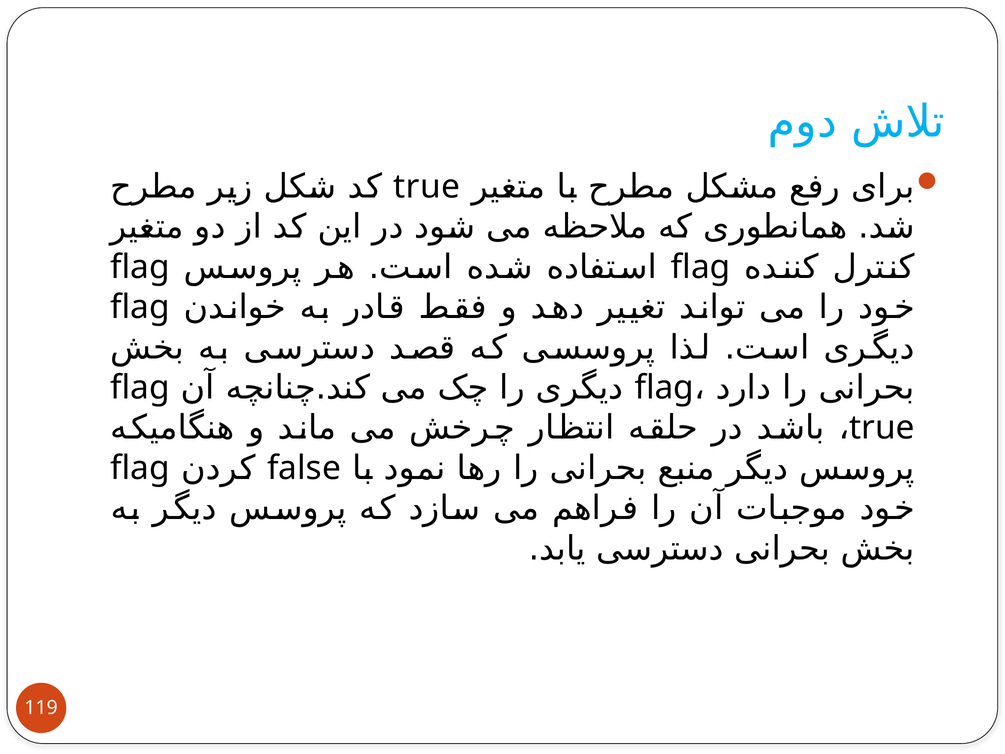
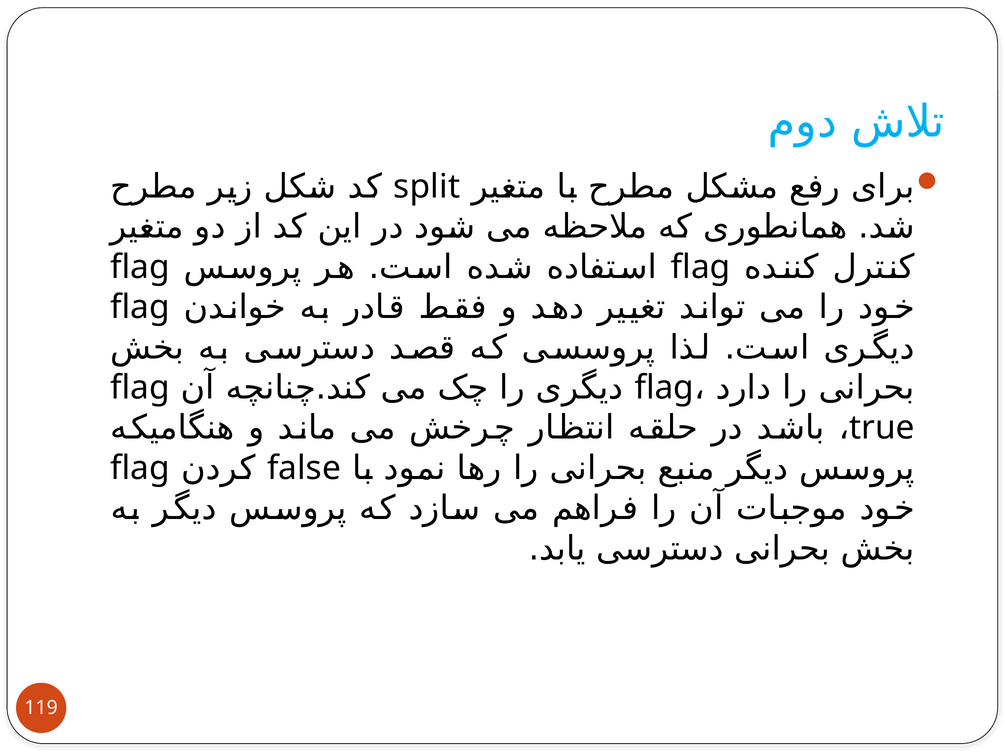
true at (427, 187): true -> split
